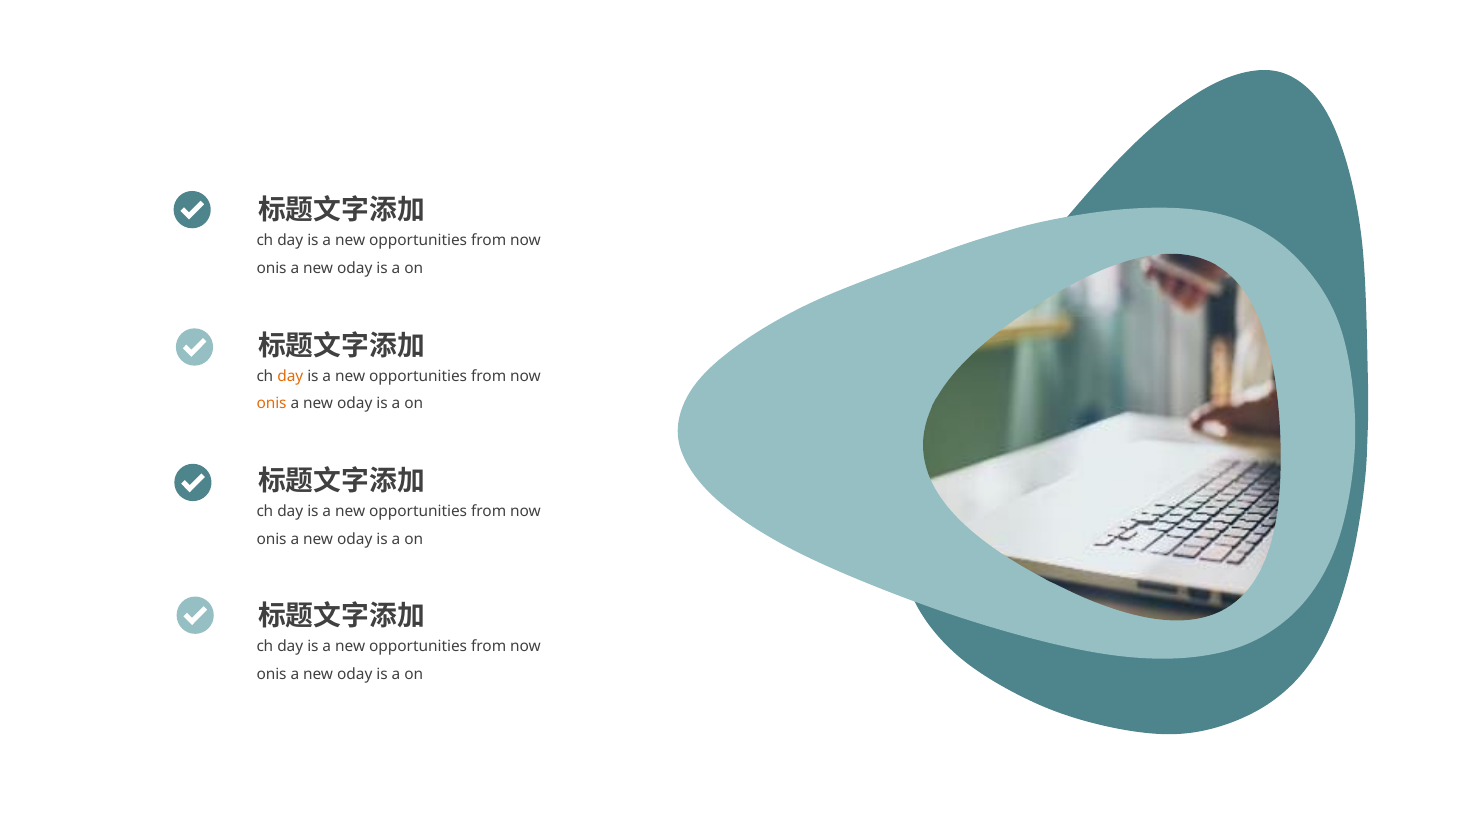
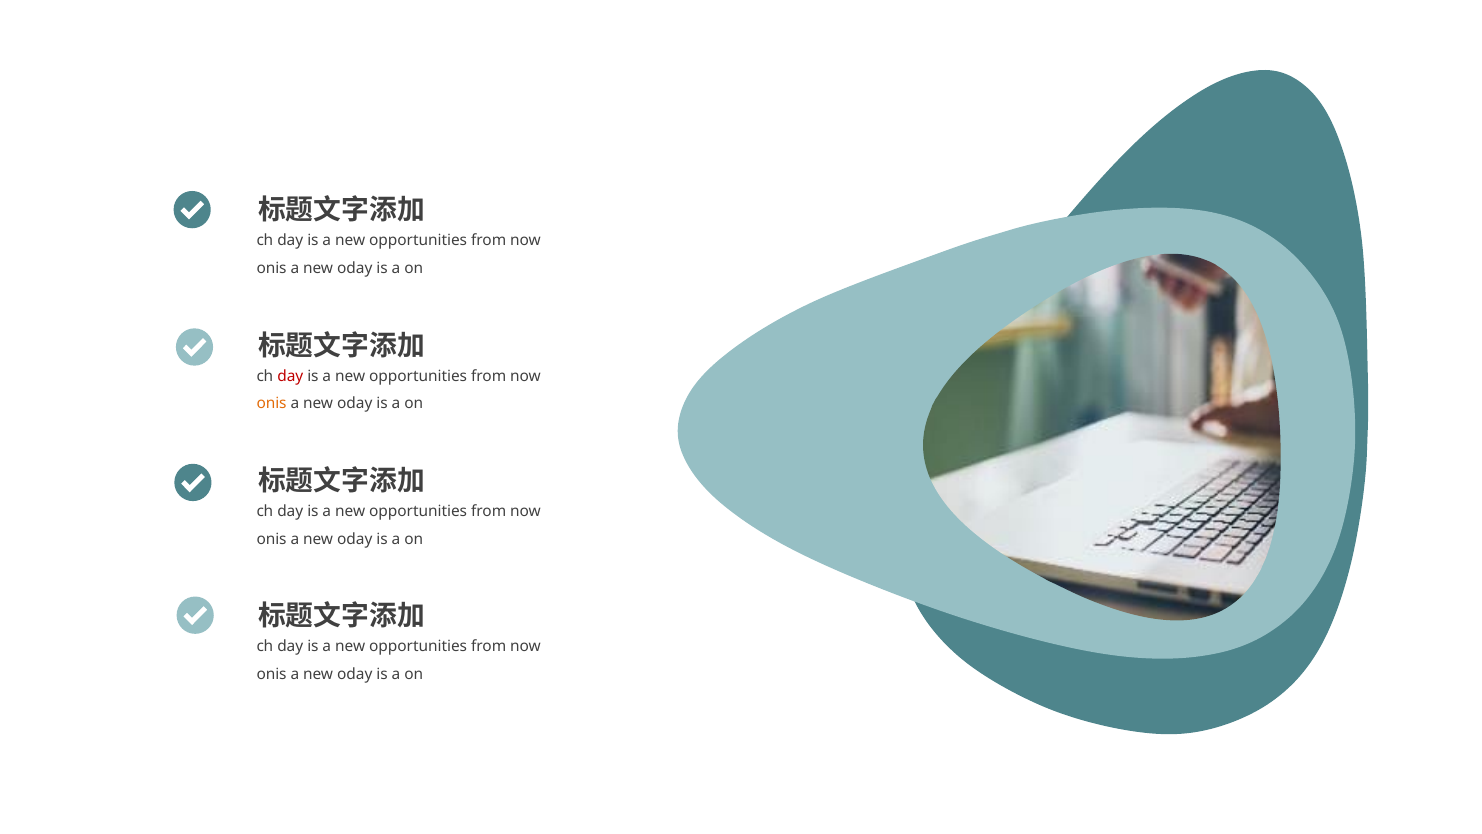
day at (290, 376) colour: orange -> red
